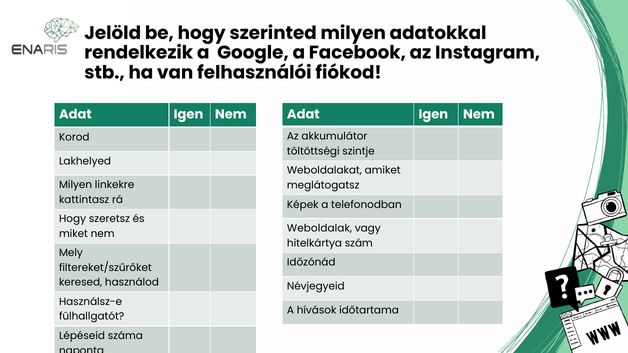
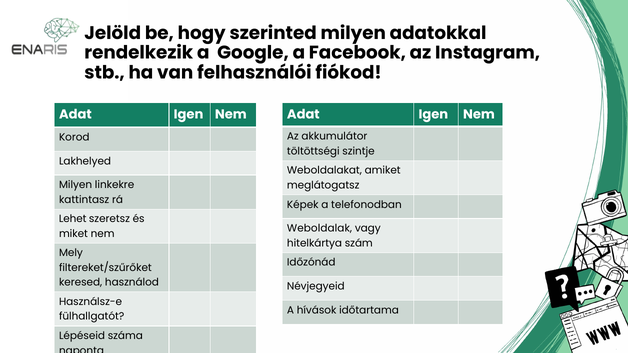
Hogy at (73, 219): Hogy -> Lehet
